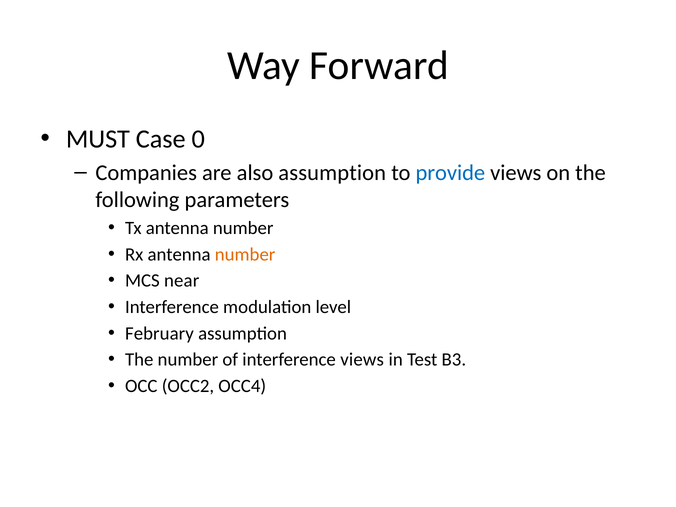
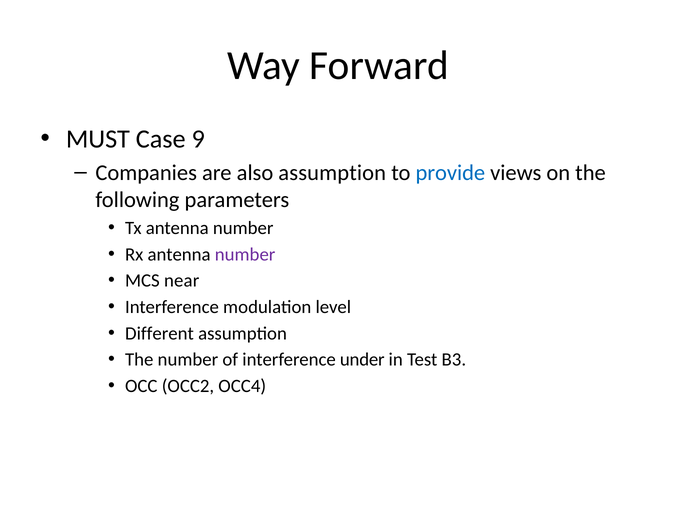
0: 0 -> 9
number at (245, 254) colour: orange -> purple
February: February -> Different
interference views: views -> under
